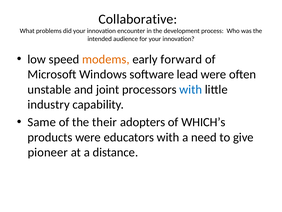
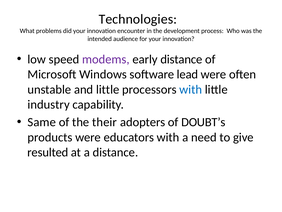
Collaborative: Collaborative -> Technologies
modems colour: orange -> purple
early forward: forward -> distance
and joint: joint -> little
WHICH’s: WHICH’s -> DOUBT’s
pioneer: pioneer -> resulted
